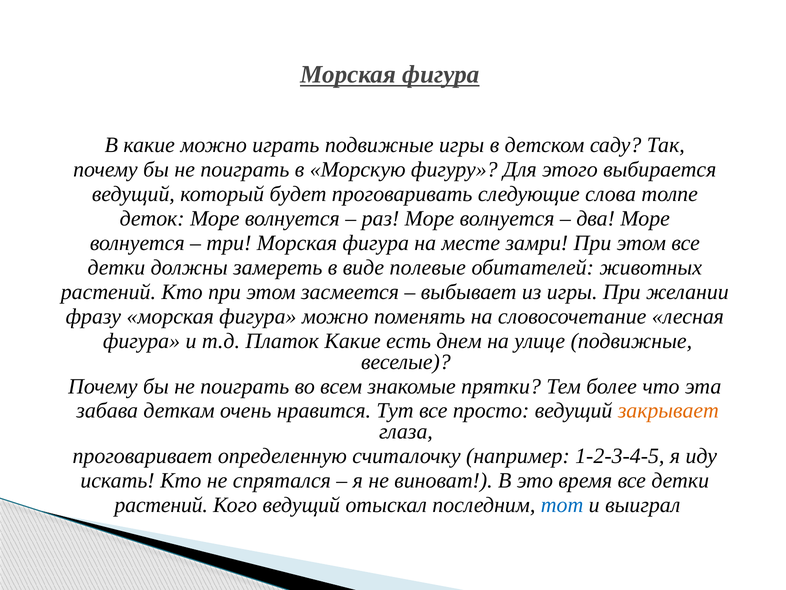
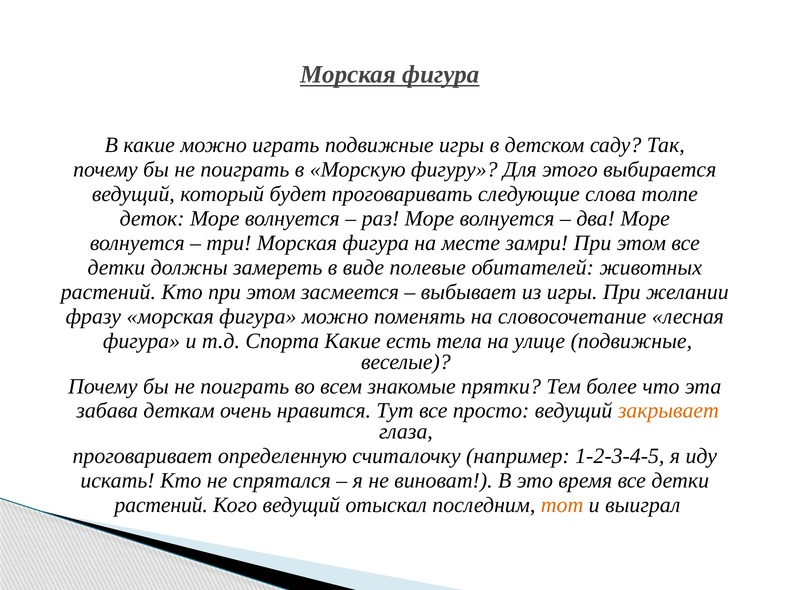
Платок: Платок -> Спорта
днем: днем -> тела
тот colour: blue -> orange
